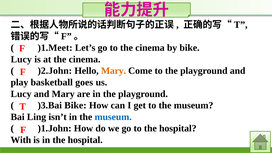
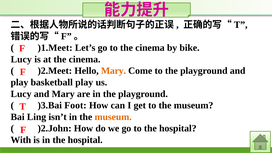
)2.John: )2.John -> )2.Meet
basketball goes: goes -> play
)3.Bai Bike: Bike -> Foot
museum at (113, 117) colour: blue -> orange
)1.John: )1.John -> )2.John
